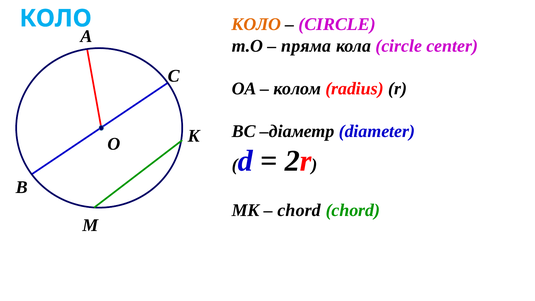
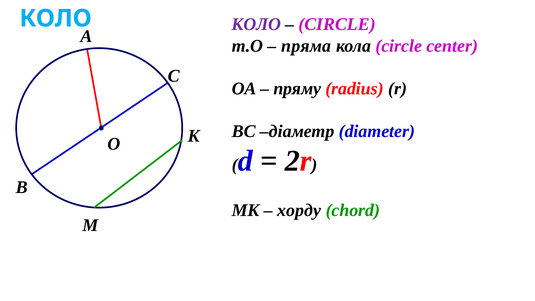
КОЛО at (256, 24) colour: orange -> purple
колом: колом -> пряму
chord at (299, 210): chord -> хорду
